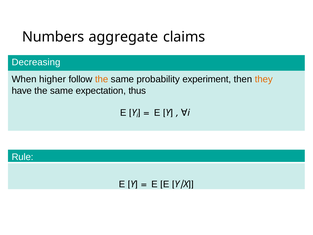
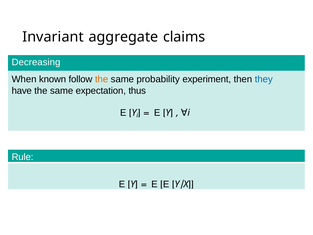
Numbers: Numbers -> Invariant
higher: higher -> known
they colour: orange -> blue
